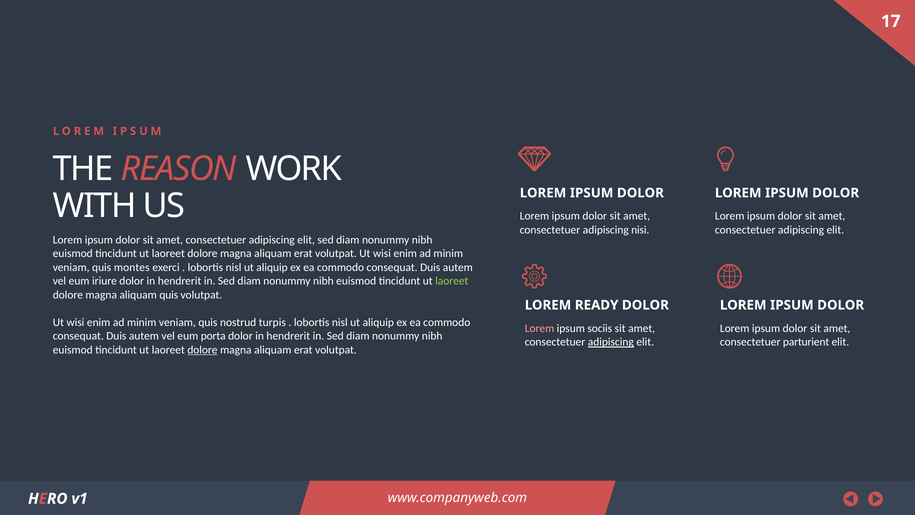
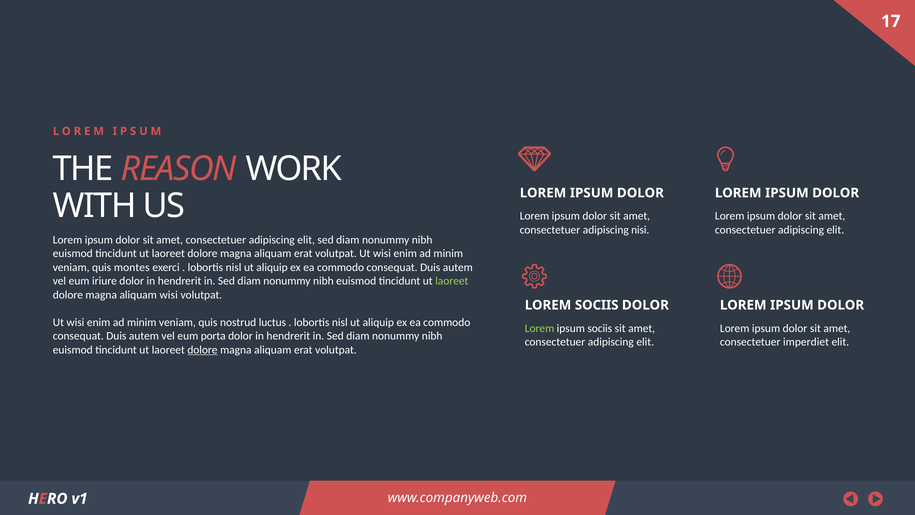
aliquam quis: quis -> wisi
LOREM READY: READY -> SOCIIS
turpis: turpis -> luctus
Lorem at (540, 328) colour: pink -> light green
adipiscing at (611, 342) underline: present -> none
parturient: parturient -> imperdiet
